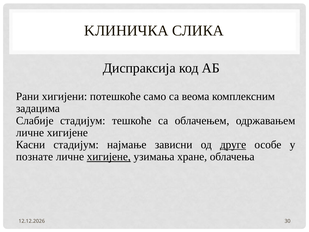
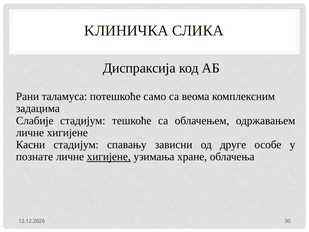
хигијени: хигијени -> таламуса
најмање: најмање -> спавању
друге underline: present -> none
